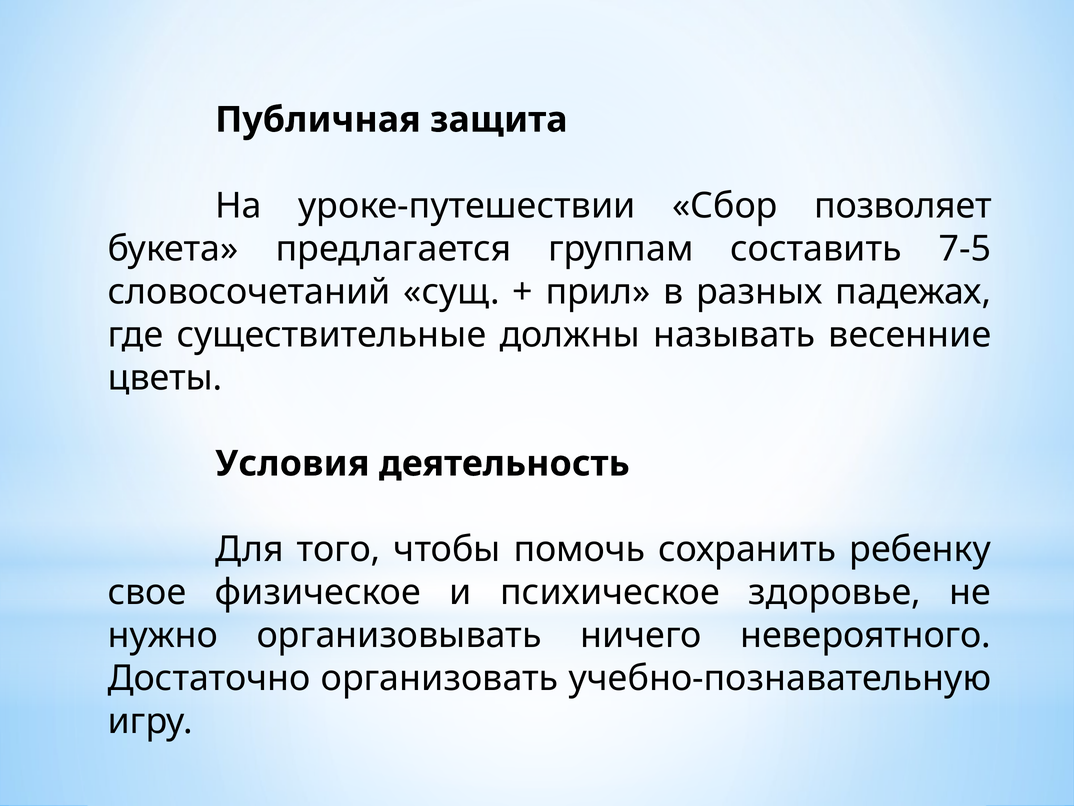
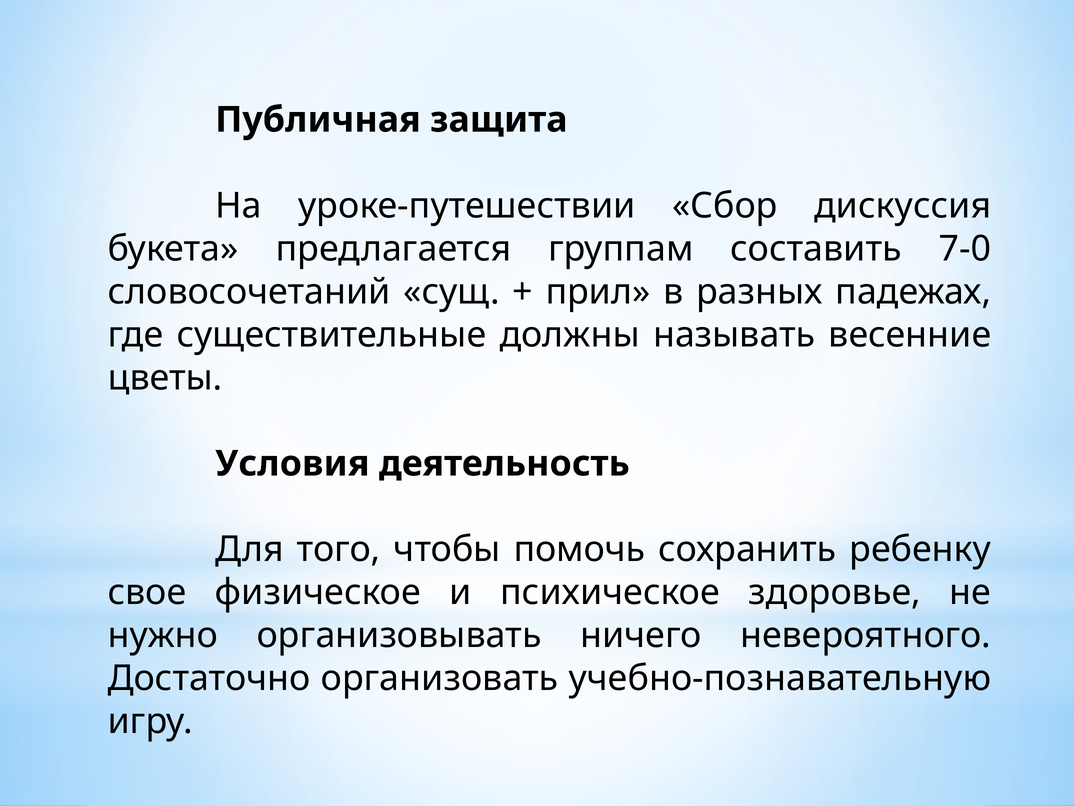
позволяет: позволяет -> дискуссия
7-5: 7-5 -> 7-0
